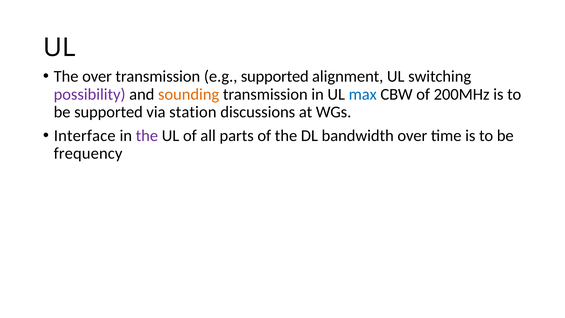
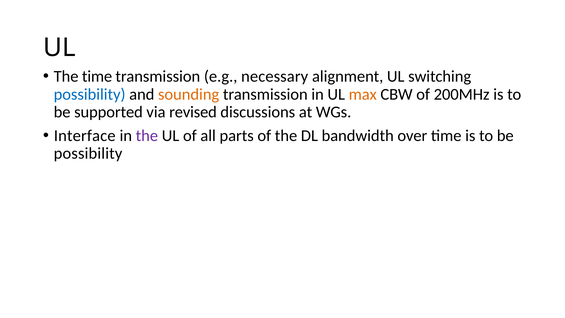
The over: over -> time
e.g supported: supported -> necessary
possibility at (90, 94) colour: purple -> blue
max colour: blue -> orange
station: station -> revised
frequency at (88, 153): frequency -> possibility
